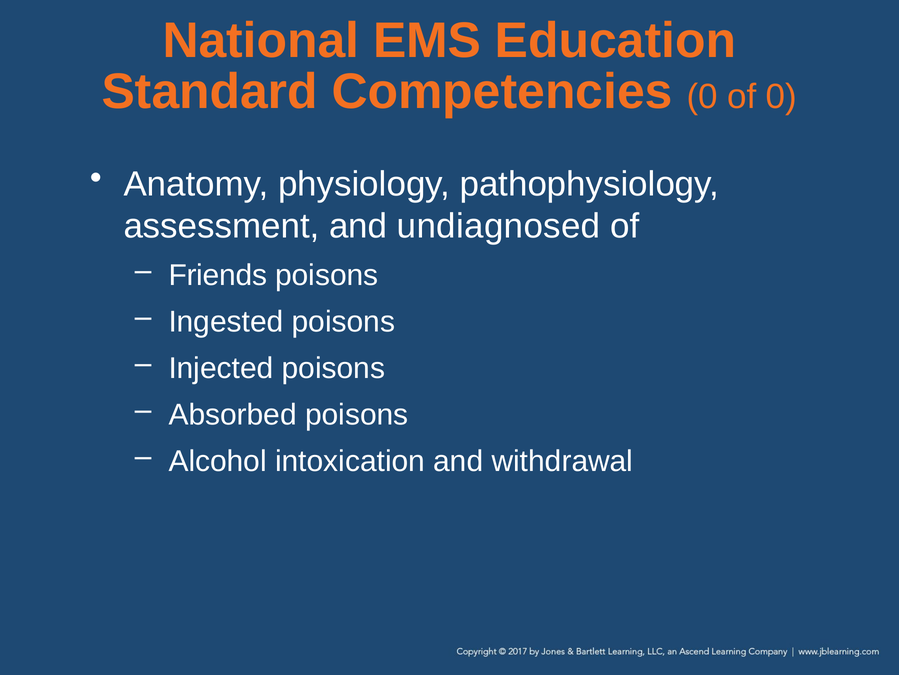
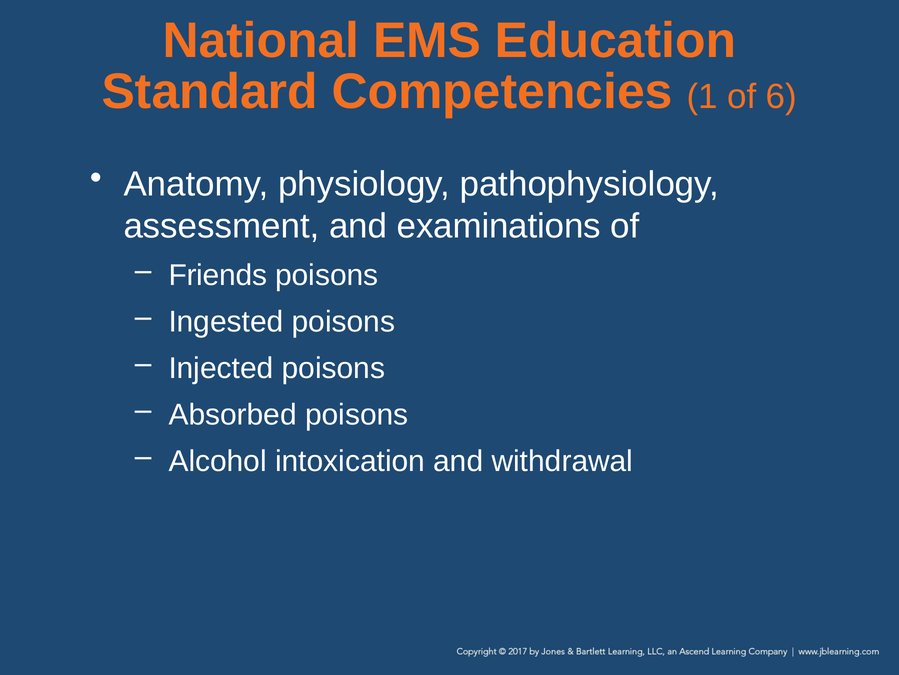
Competencies 0: 0 -> 1
of 0: 0 -> 6
undiagnosed: undiagnosed -> examinations
